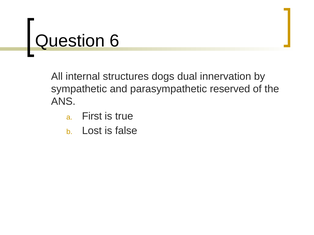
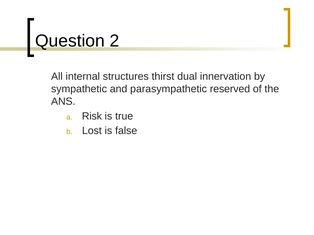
6: 6 -> 2
dogs: dogs -> thirst
First: First -> Risk
